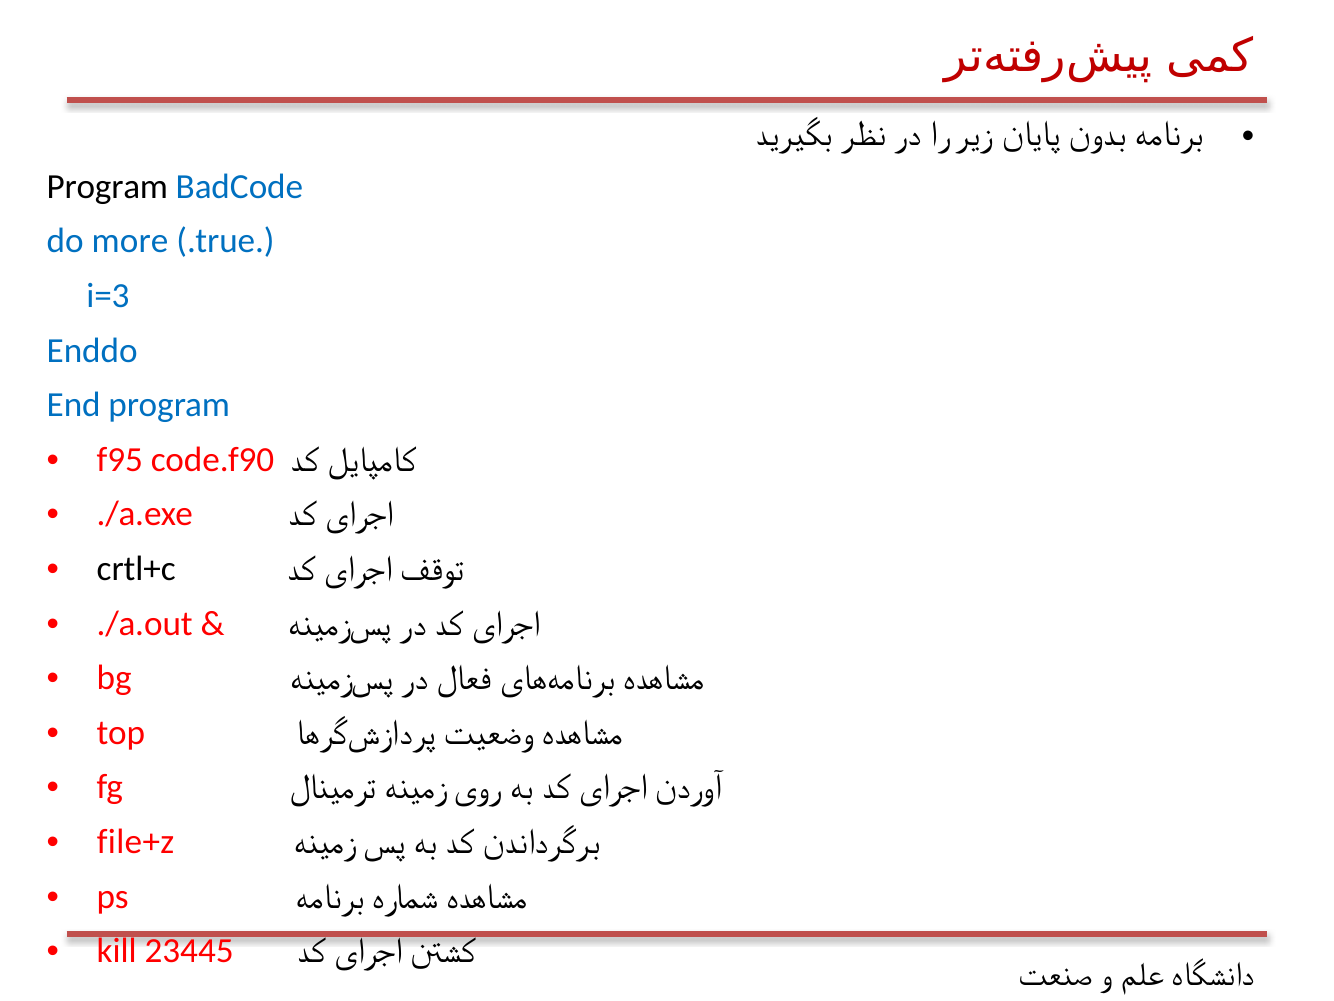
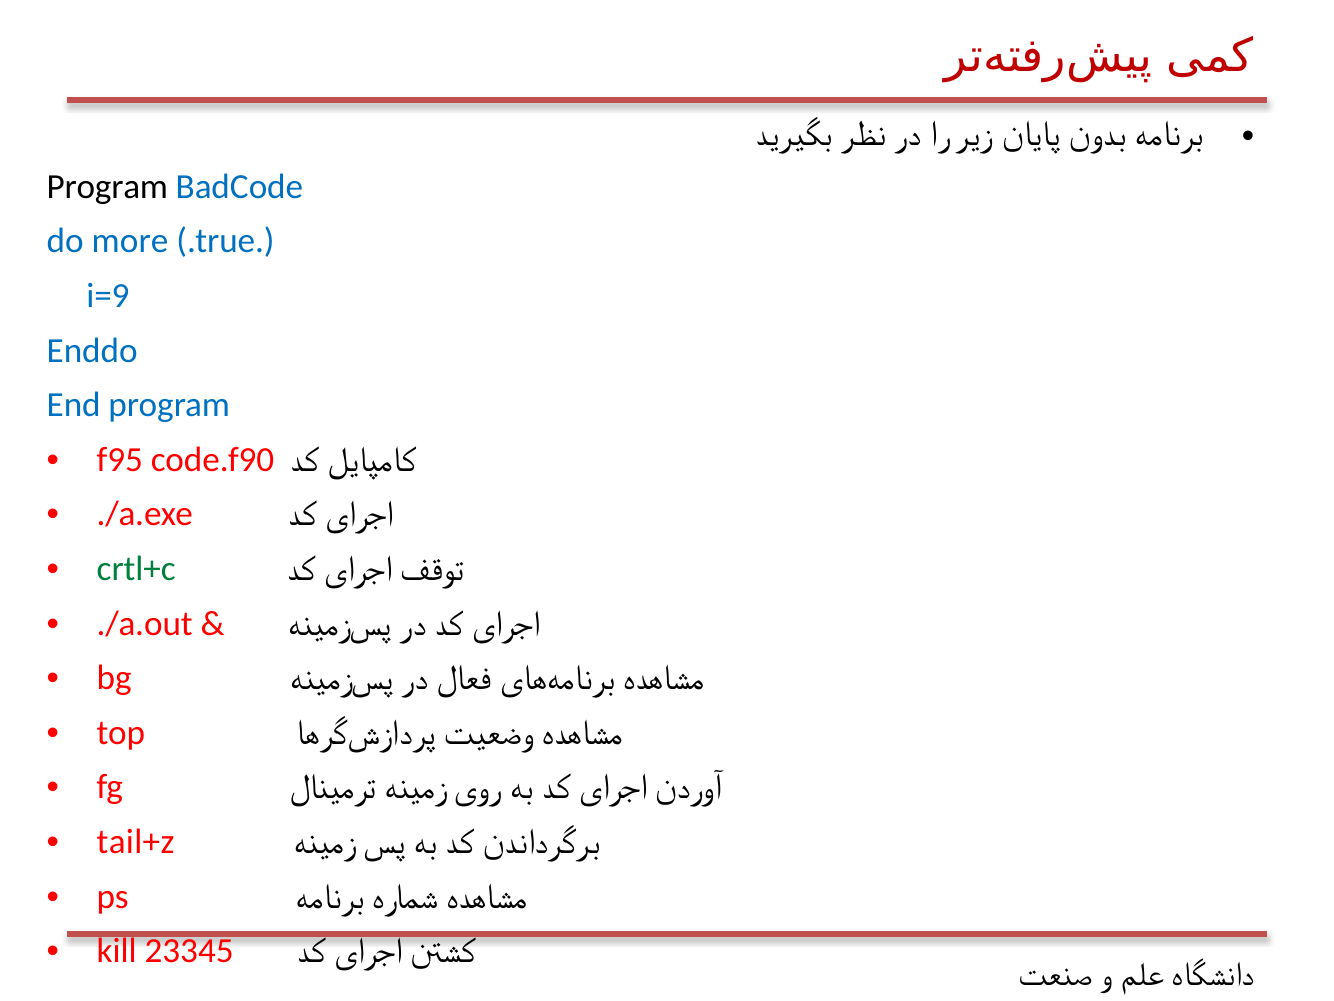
i=3: i=3 -> i=9
crtl+c colour: black -> green
file+z: file+z -> tail+z
23445: 23445 -> 23345
